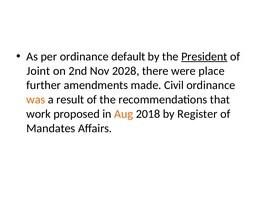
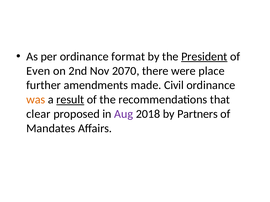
default: default -> format
Joint: Joint -> Even
2028: 2028 -> 2070
result underline: none -> present
work: work -> clear
Aug colour: orange -> purple
Register: Register -> Partners
